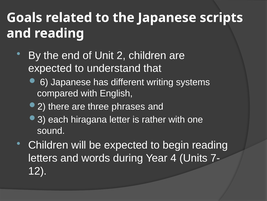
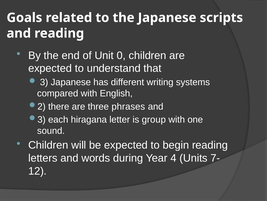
2: 2 -> 0
6: 6 -> 3
rather: rather -> group
